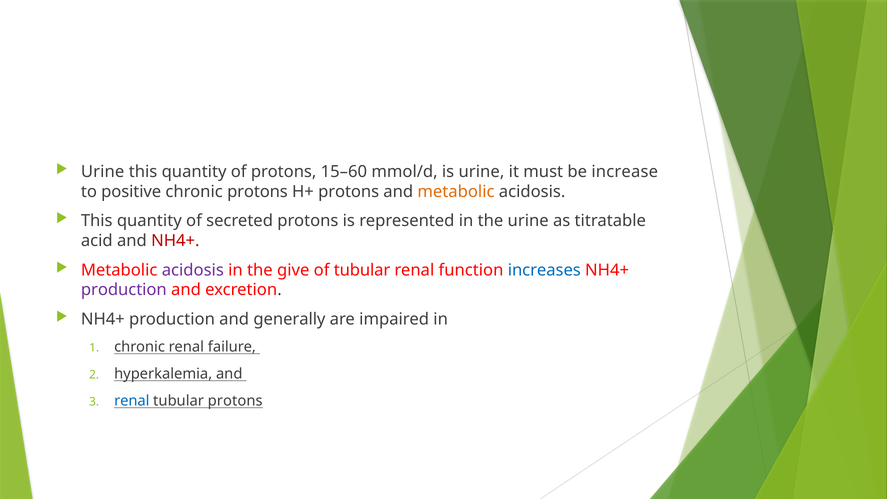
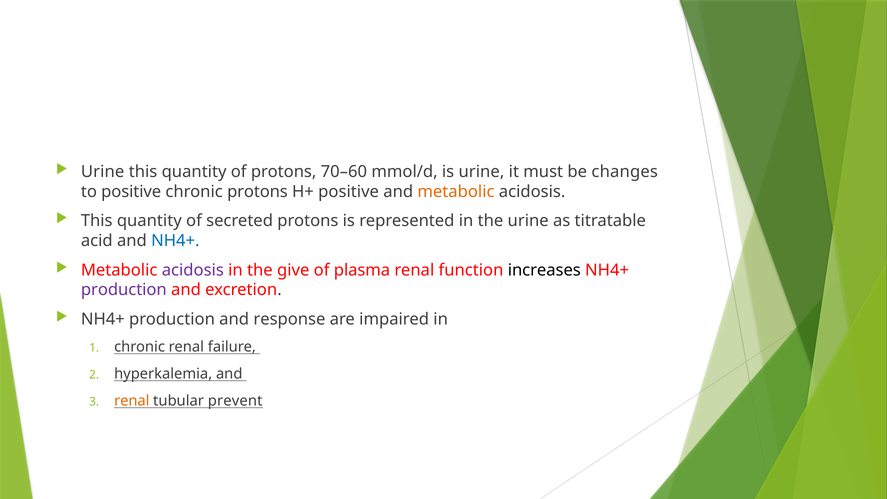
15–60: 15–60 -> 70–60
increase: increase -> changes
H+ protons: protons -> positive
NH4+ at (175, 241) colour: red -> blue
of tubular: tubular -> plasma
increases colour: blue -> black
generally: generally -> response
renal at (132, 401) colour: blue -> orange
tubular protons: protons -> prevent
